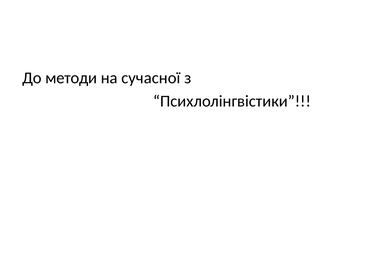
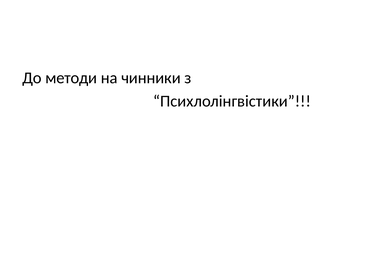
сучасної: сучасної -> чинники
